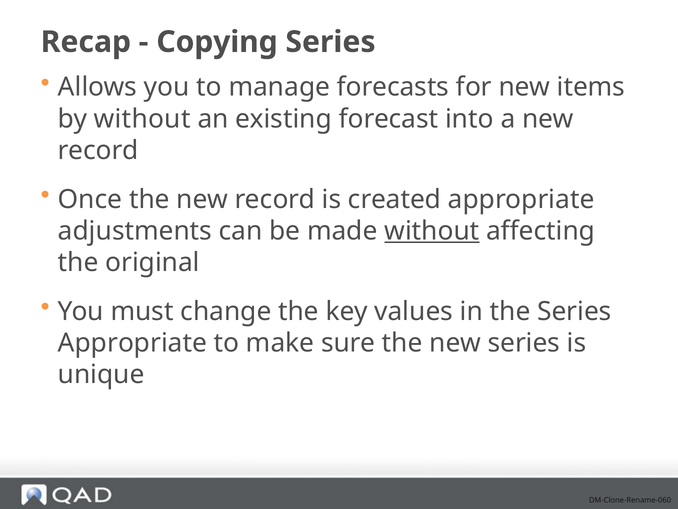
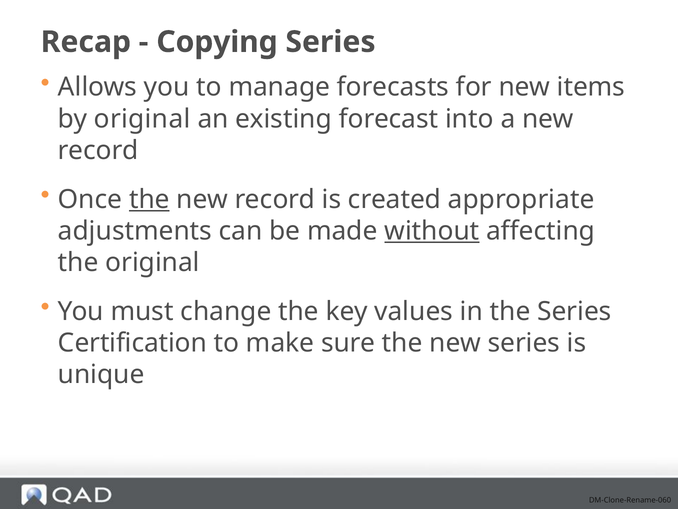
by without: without -> original
the at (149, 199) underline: none -> present
Appropriate at (132, 343): Appropriate -> Certification
